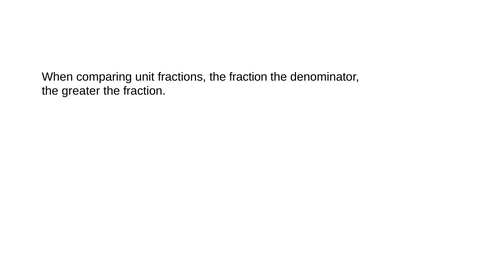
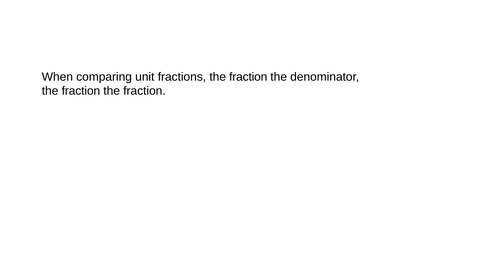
greater at (81, 91): greater -> fraction
